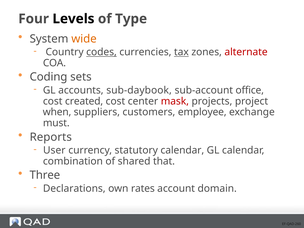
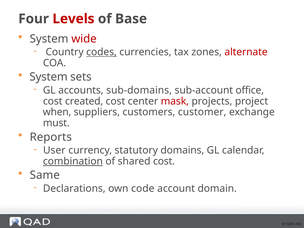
Levels colour: black -> red
Type: Type -> Base
wide colour: orange -> red
tax underline: present -> none
Coding at (49, 77): Coding -> System
sub-daybook: sub-daybook -> sub-domains
employee: employee -> customer
statutory calendar: calendar -> domains
combination underline: none -> present
shared that: that -> cost
Three: Three -> Same
rates: rates -> code
